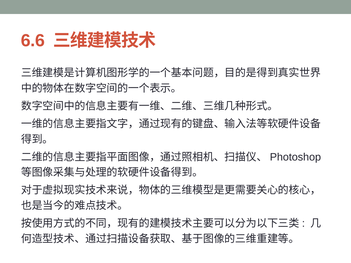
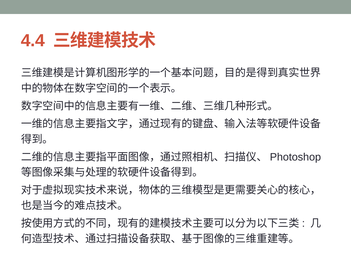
6.6: 6.6 -> 4.4
